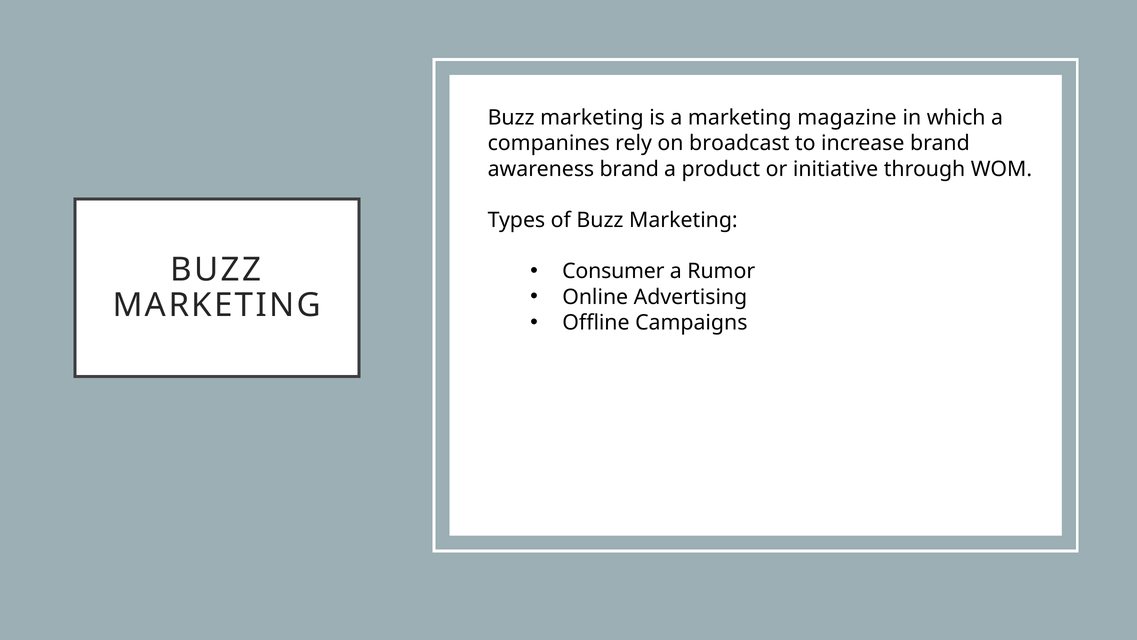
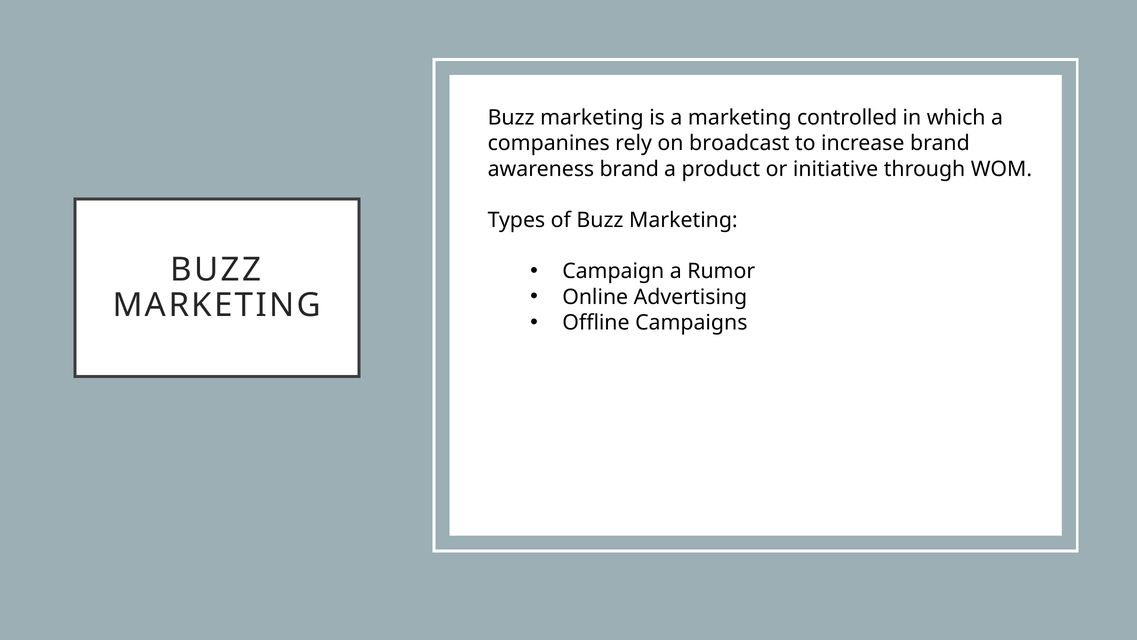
magazine: magazine -> controlled
Consumer: Consumer -> Campaign
